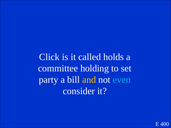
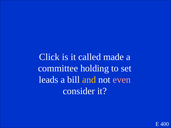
holds: holds -> made
party: party -> leads
even colour: light blue -> pink
